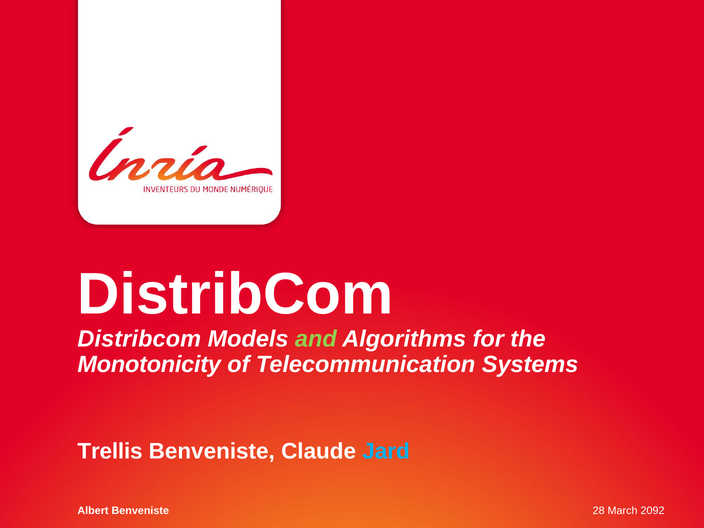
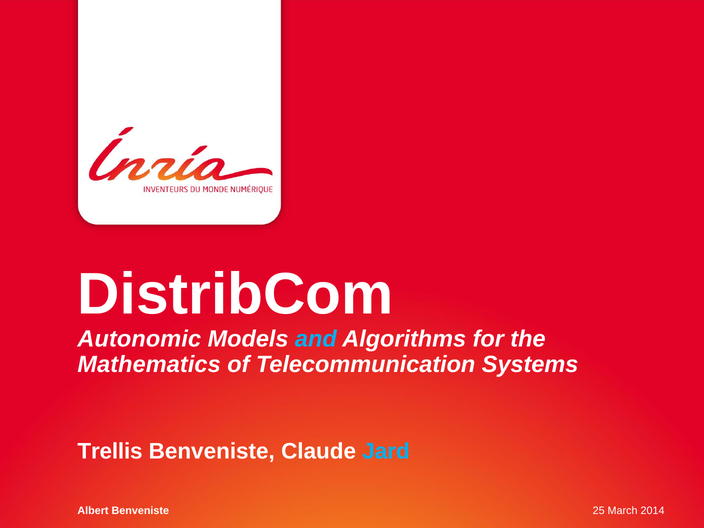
Distribcom at (139, 339): Distribcom -> Autonomic
and colour: light green -> light blue
Monotonicity: Monotonicity -> Mathematics
28: 28 -> 25
2092: 2092 -> 2014
